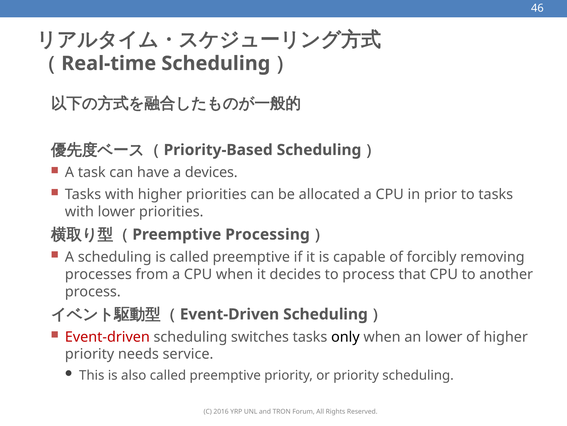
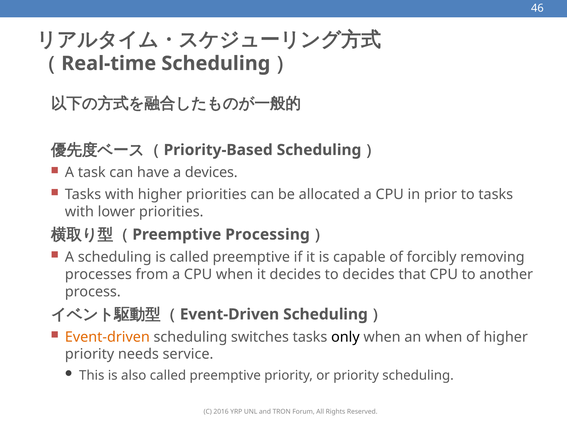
to process: process -> decides
Event-driven at (107, 336) colour: red -> orange
an lower: lower -> when
